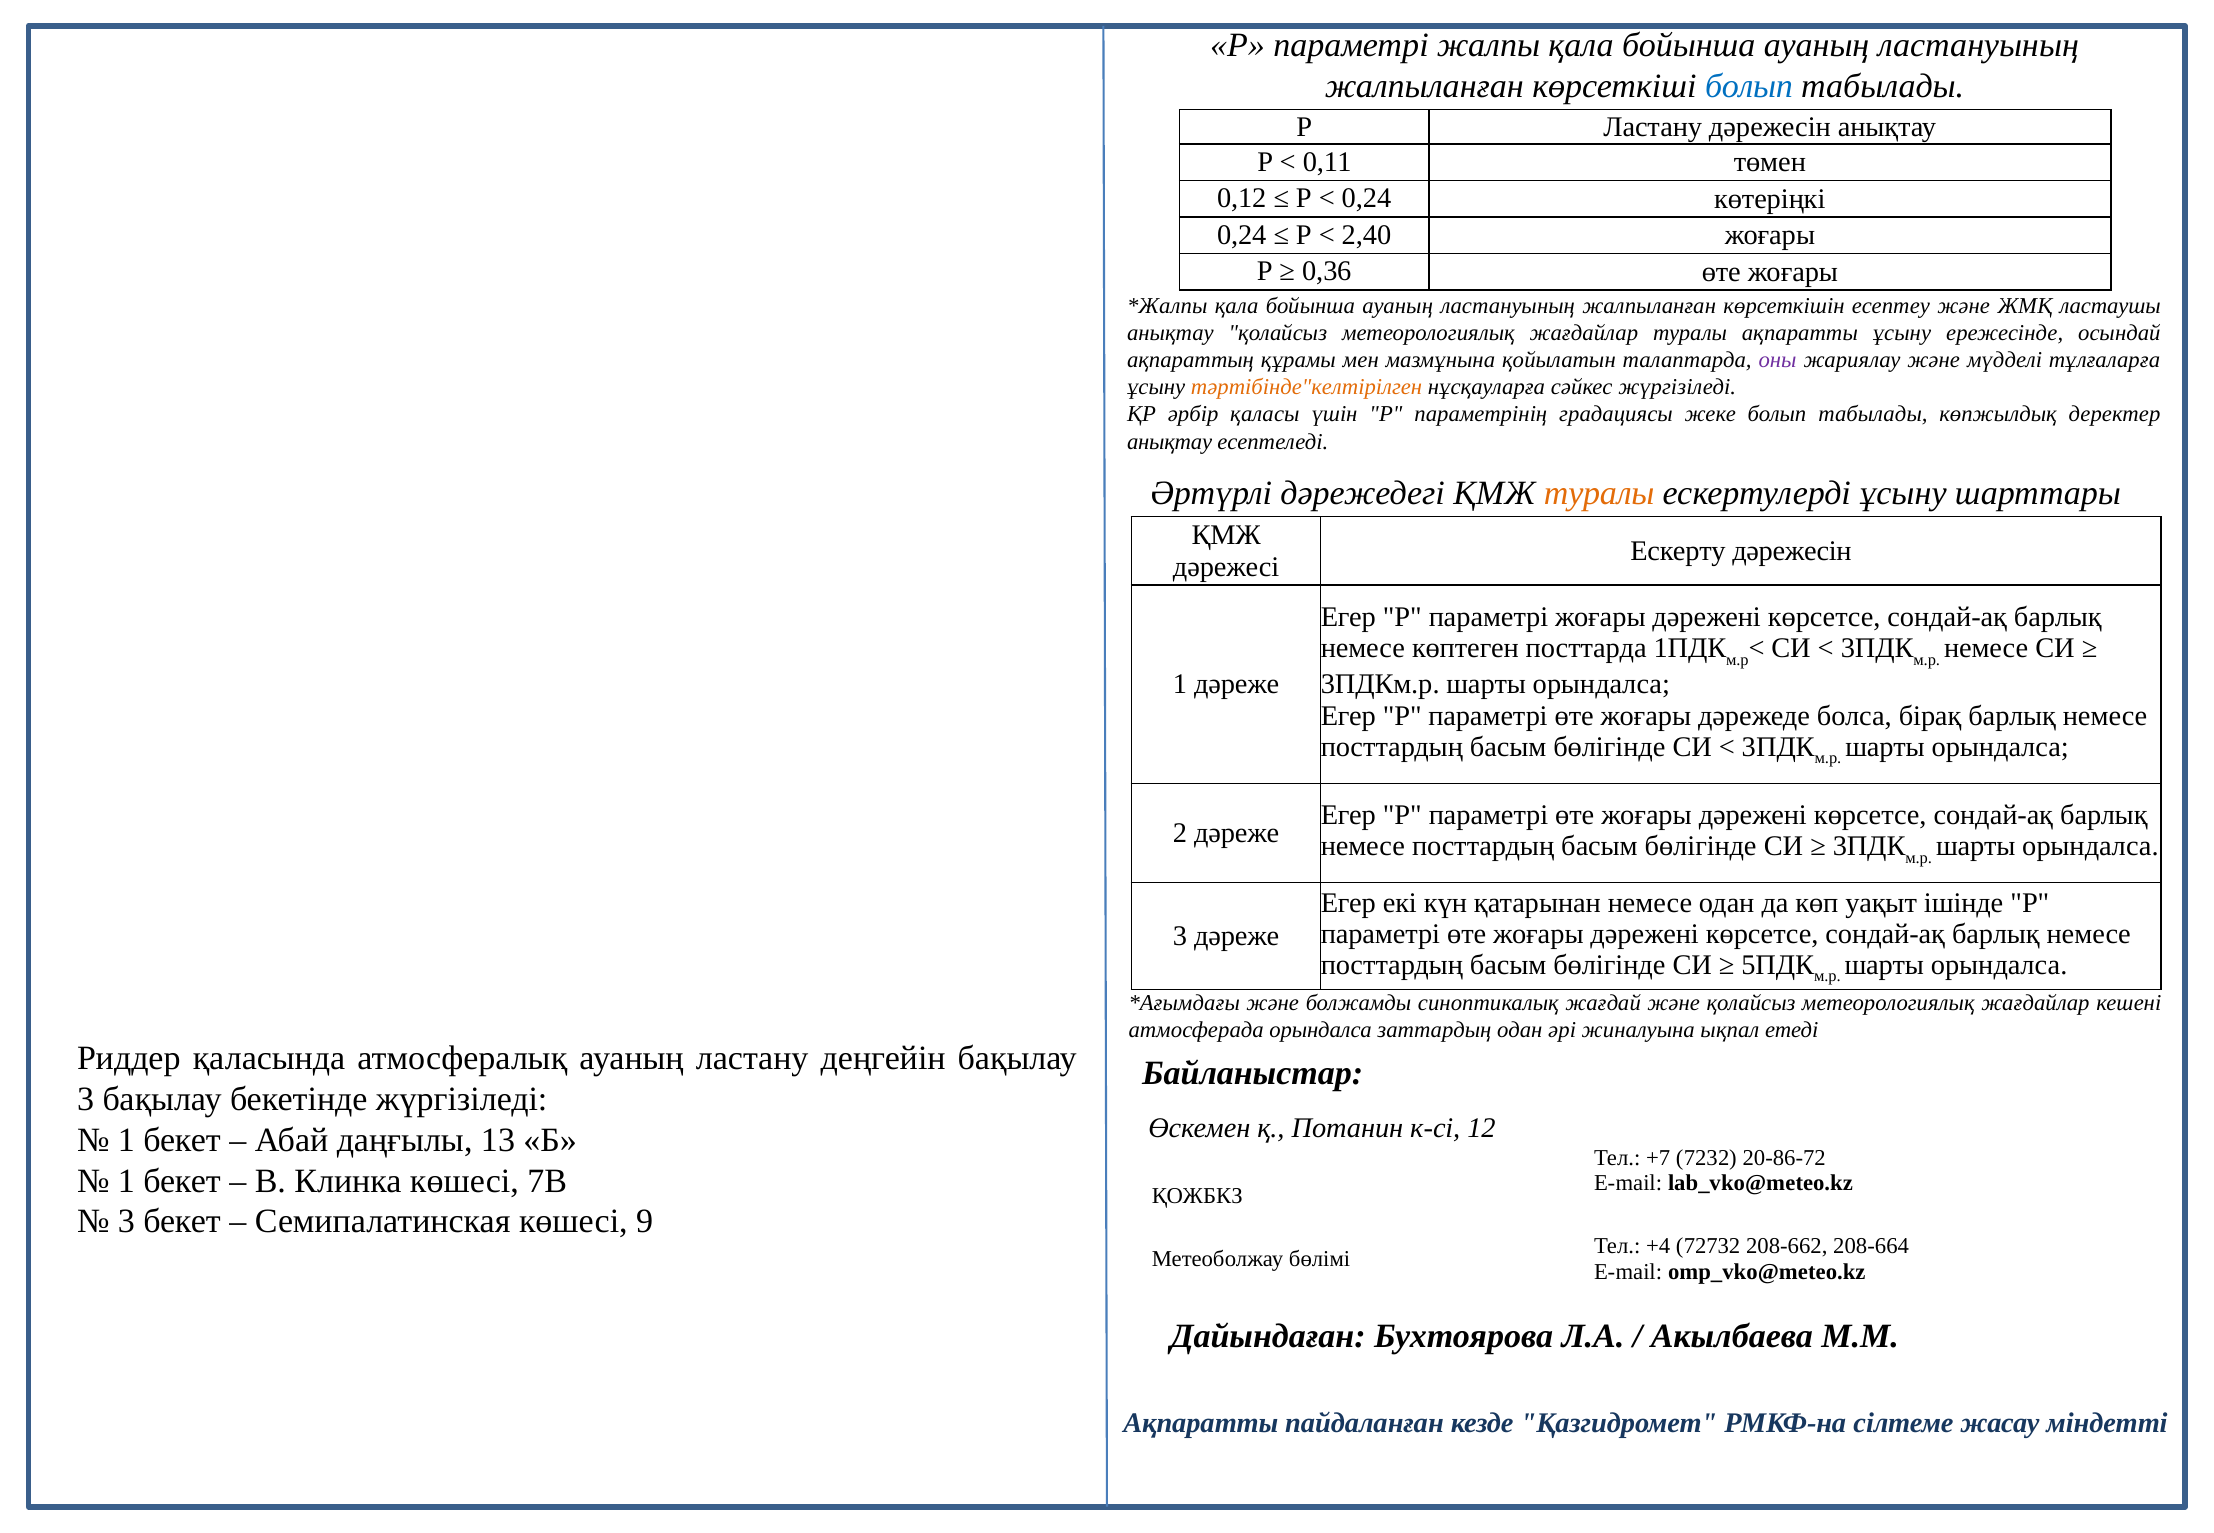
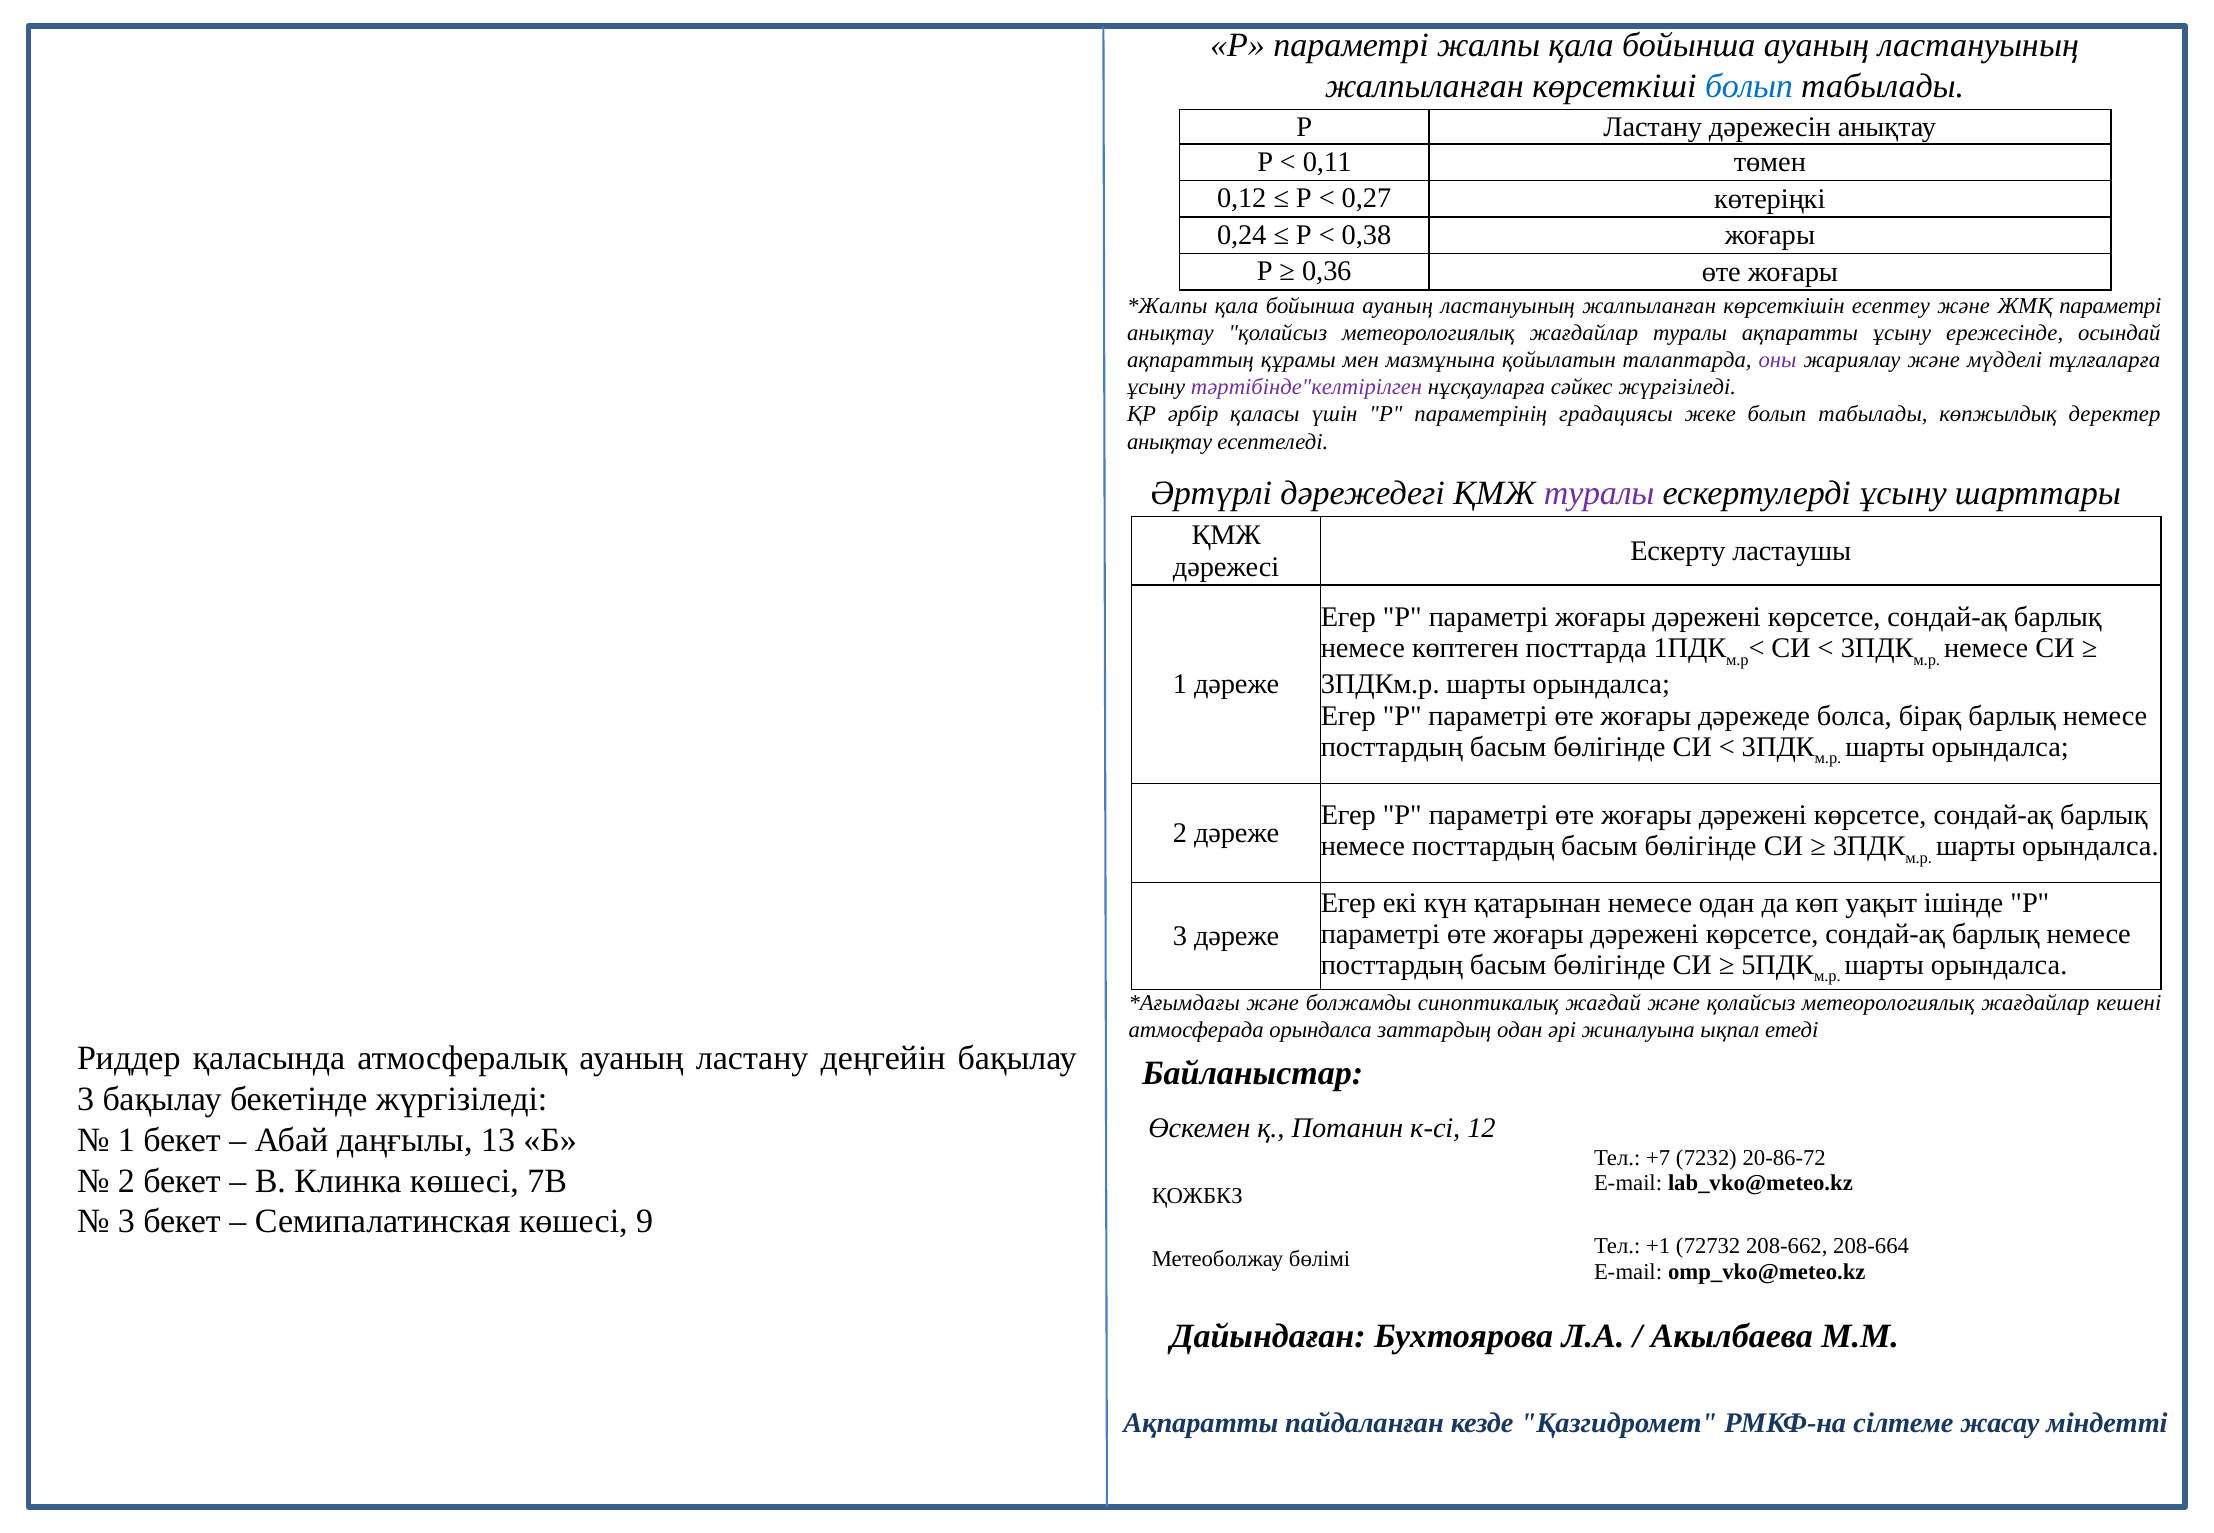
0,24 at (1366, 198): 0,24 -> 0,27
2,40: 2,40 -> 0,38
ЖМҚ ластаушы: ластаушы -> параметрі
тәртібінде"келтірілген colour: orange -> purple
туралы at (1599, 493) colour: orange -> purple
Ескерту дәрежесін: дәрежесін -> ластаушы
1 at (126, 1181): 1 -> 2
+4: +4 -> +1
